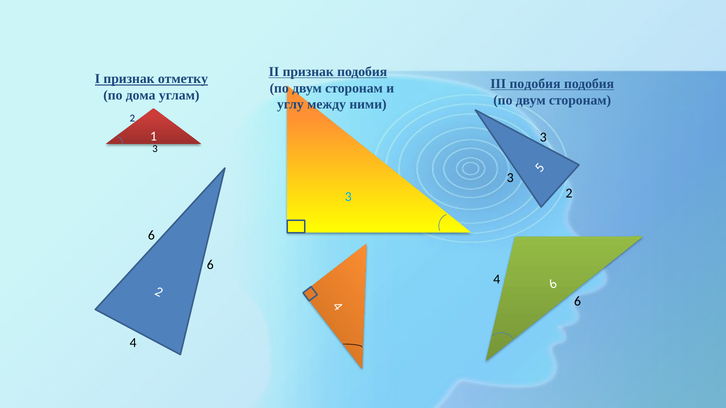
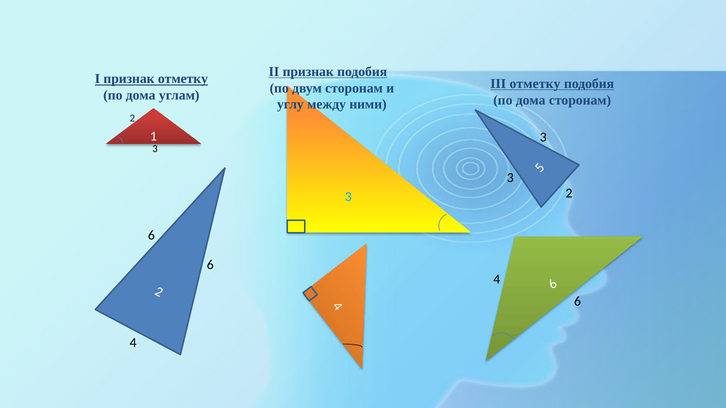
III подобия: подобия -> отметку
двум at (531, 100): двум -> дома
